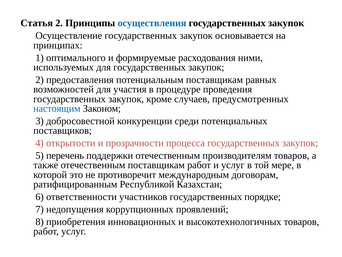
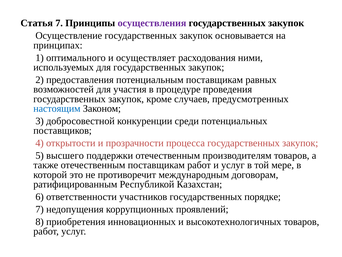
Статья 2: 2 -> 7
осуществления colour: blue -> purple
формируемые: формируемые -> осуществляет
перечень: перечень -> высшего
